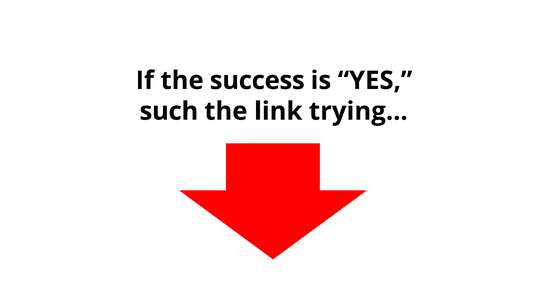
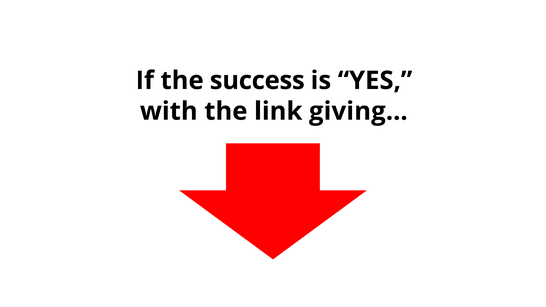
such: such -> with
trying…: trying… -> giving…
